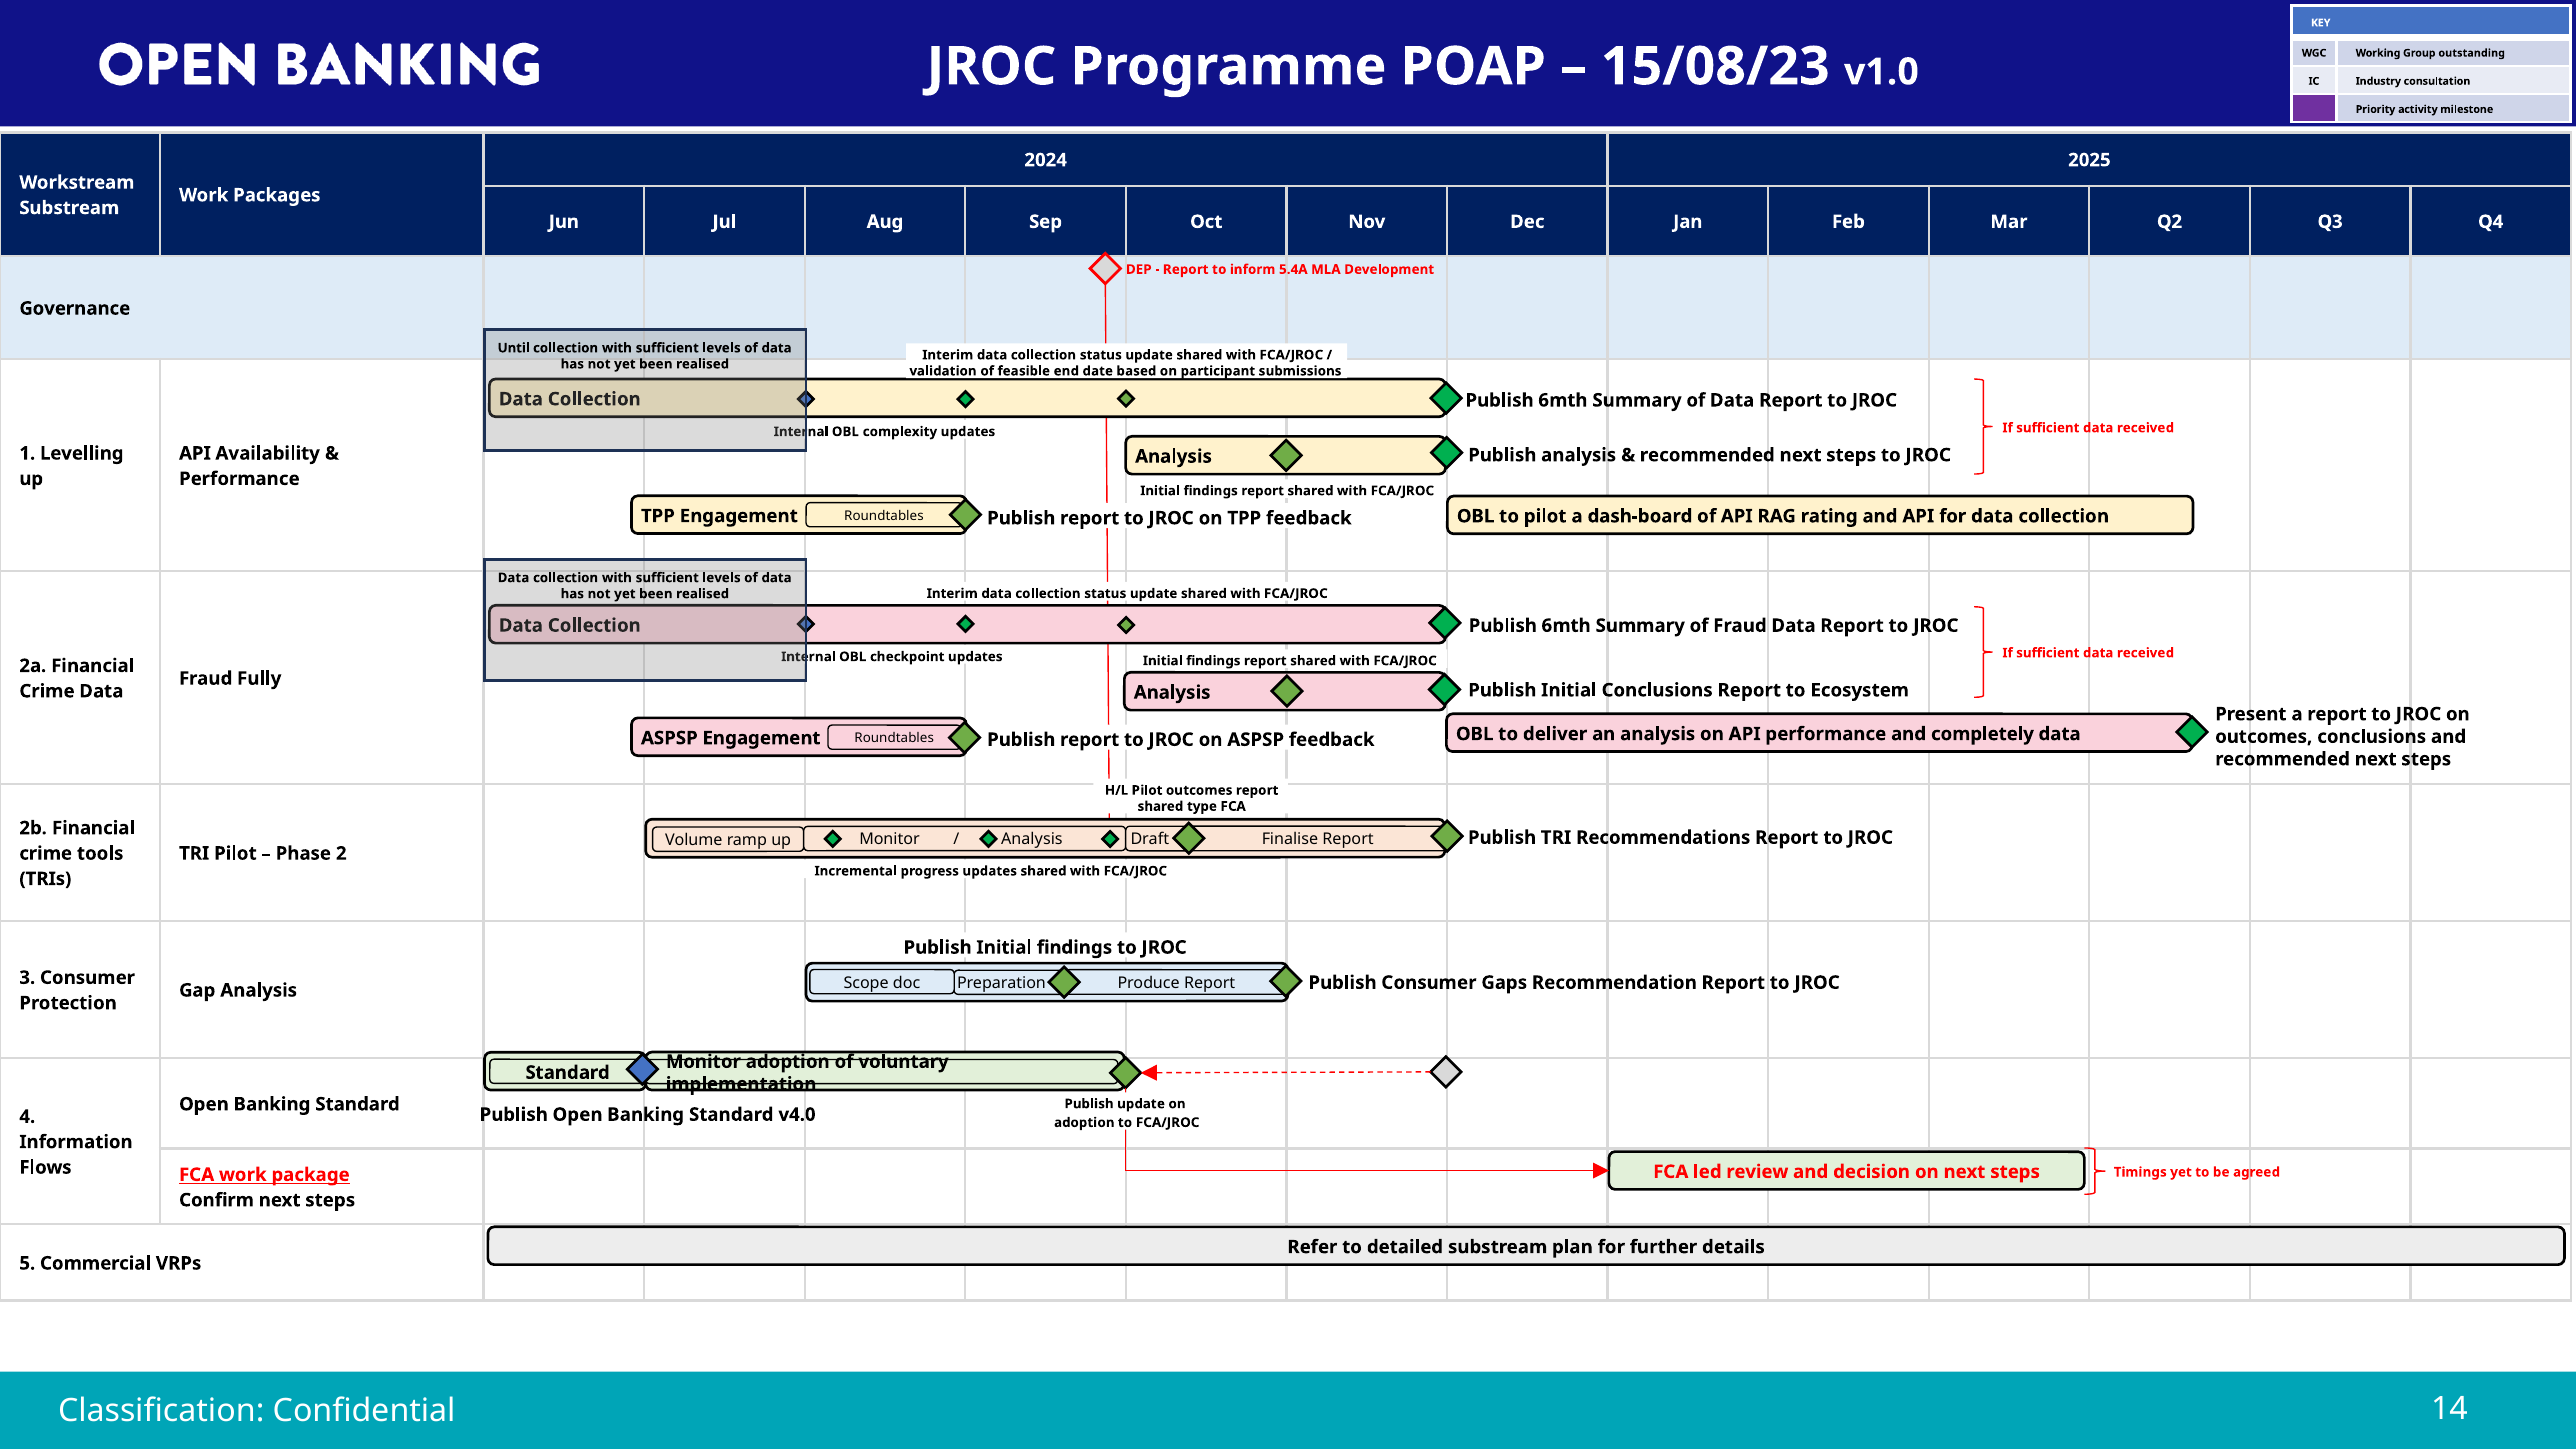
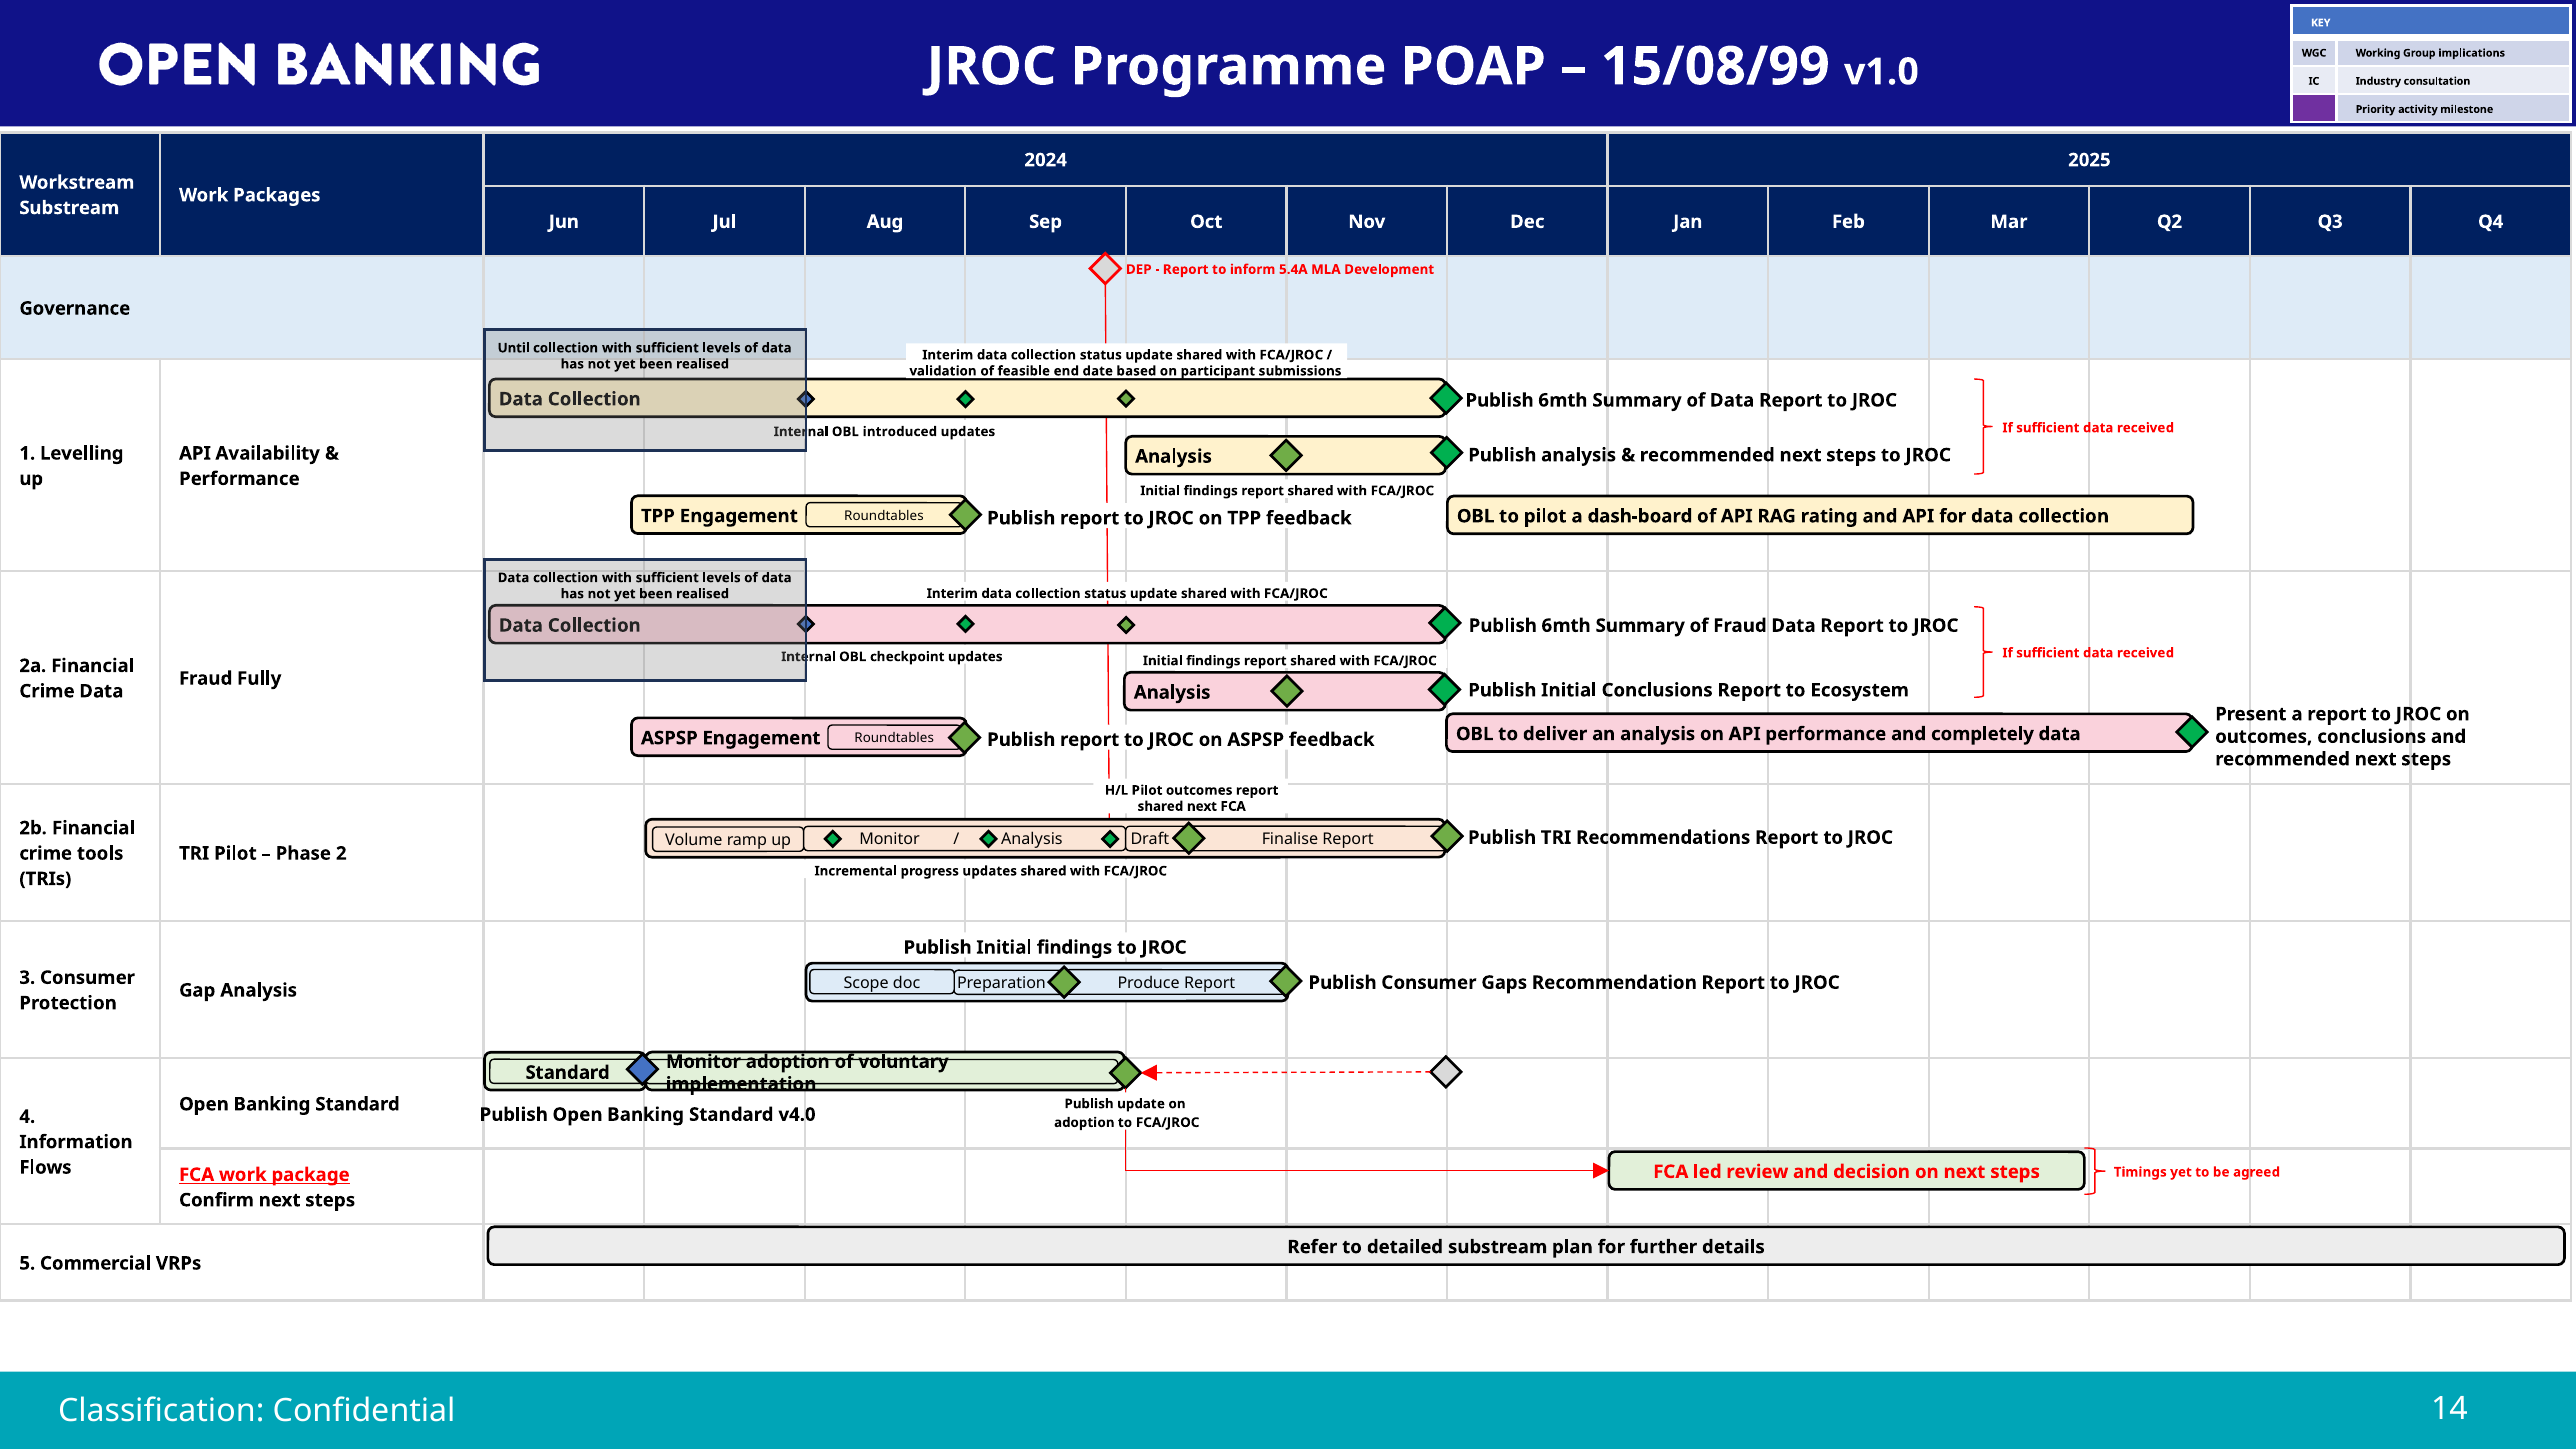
outstanding: outstanding -> implications
15/08/23: 15/08/23 -> 15/08/99
complexity: complexity -> introduced
shared type: type -> next
